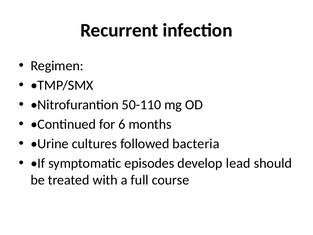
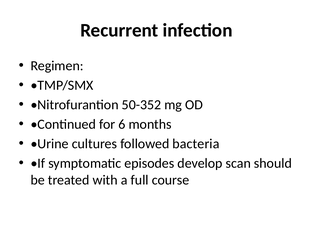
50-110: 50-110 -> 50-352
lead: lead -> scan
